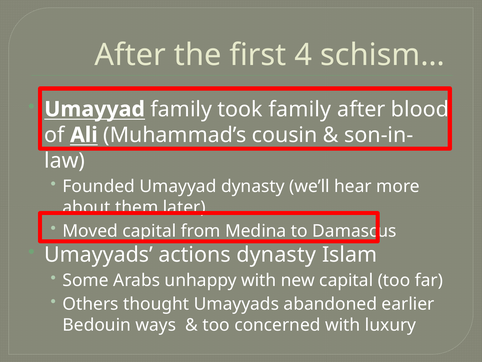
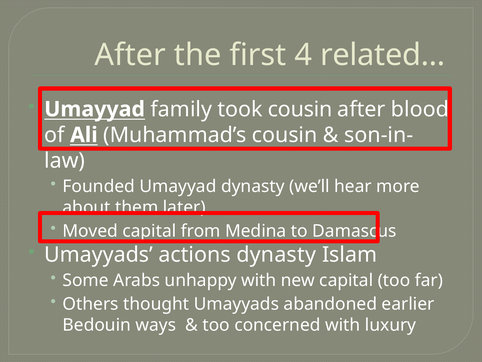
schism…: schism… -> related…
took family: family -> cousin
